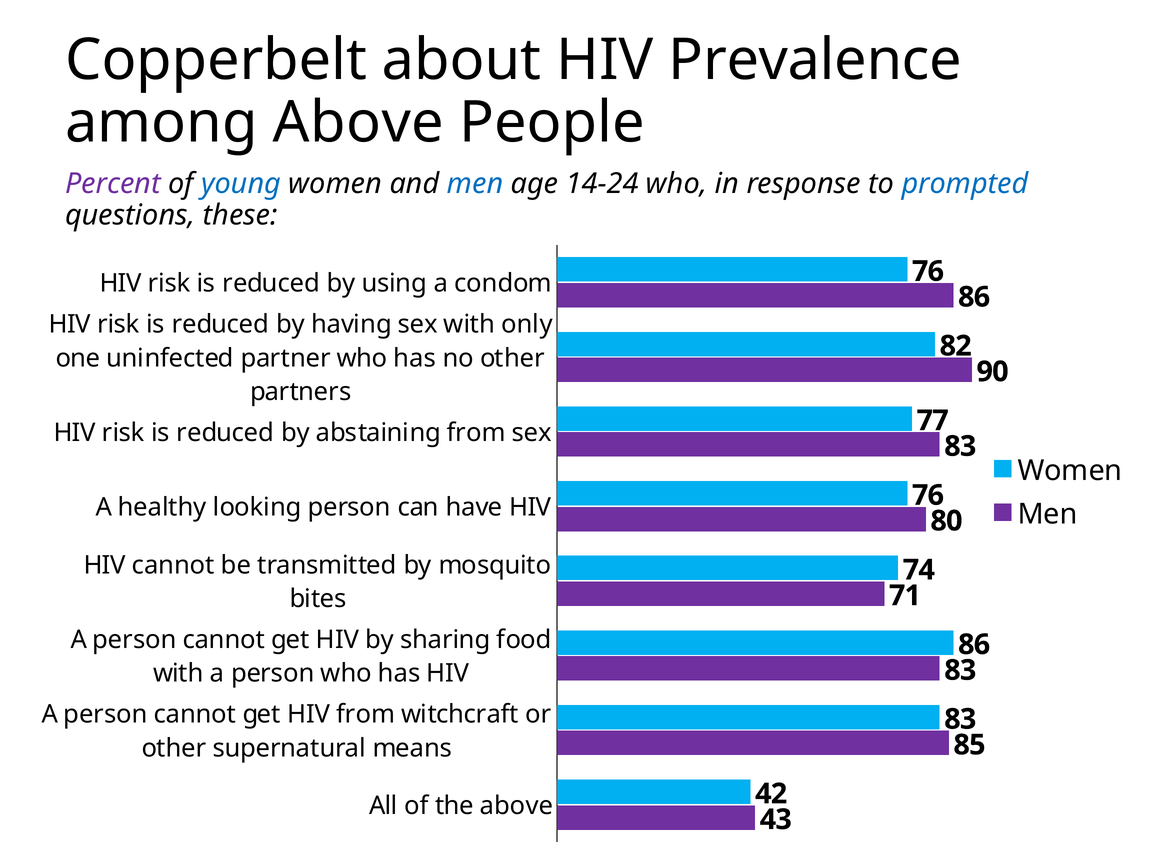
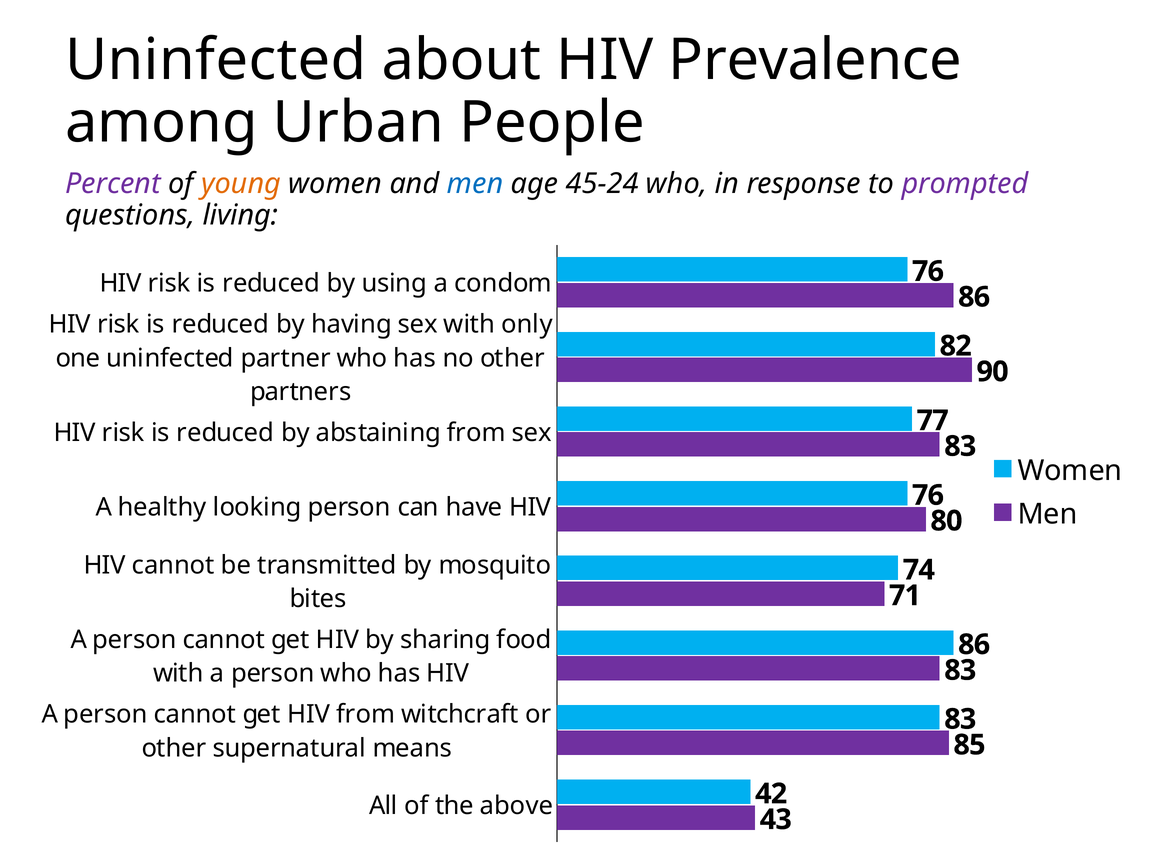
Copperbelt at (216, 60): Copperbelt -> Uninfected
among Above: Above -> Urban
young colour: blue -> orange
14-24: 14-24 -> 45-24
prompted colour: blue -> purple
these: these -> living
